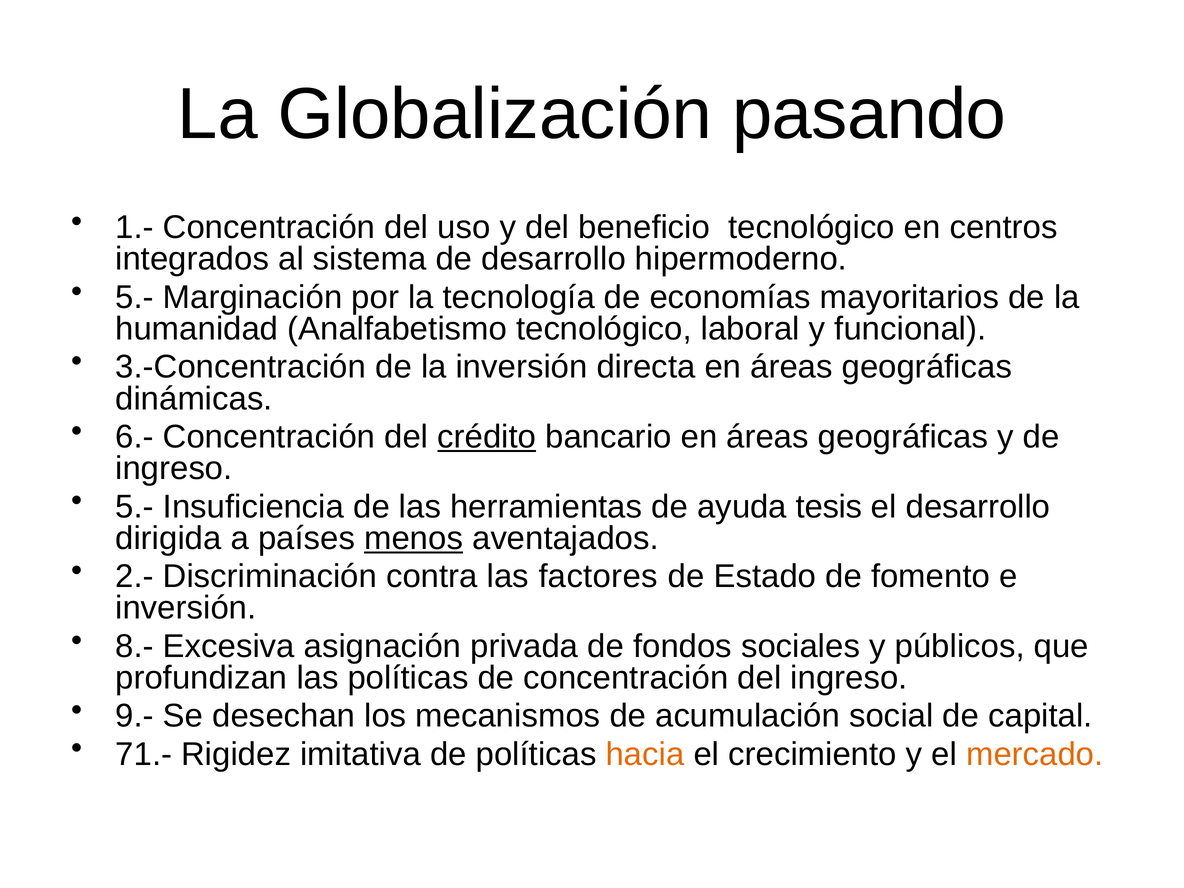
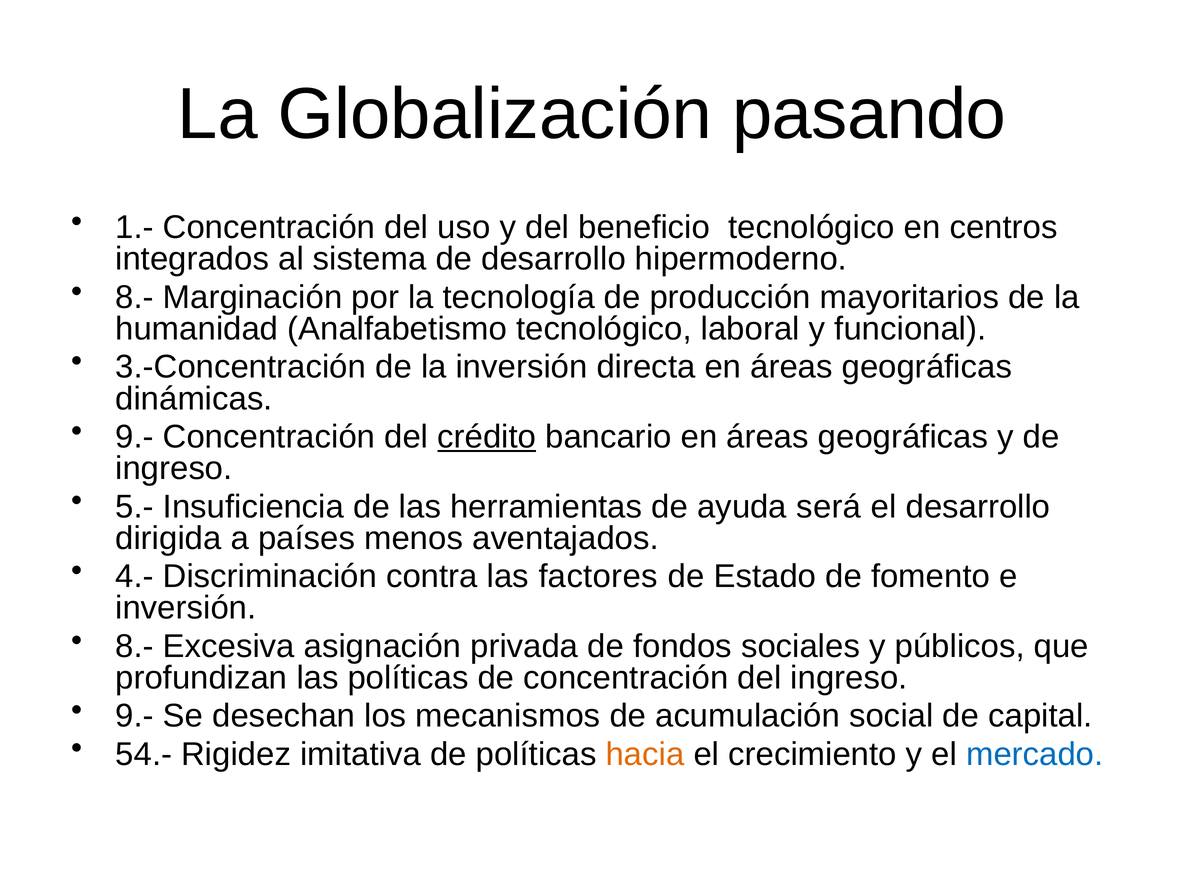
5.- at (135, 297): 5.- -> 8.-
economías: economías -> producción
6.- at (135, 437): 6.- -> 9.-
tesis: tesis -> será
menos underline: present -> none
2.-: 2.- -> 4.-
71.-: 71.- -> 54.-
mercado colour: orange -> blue
